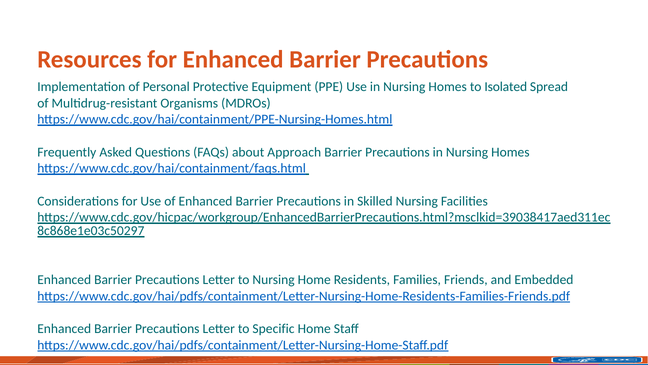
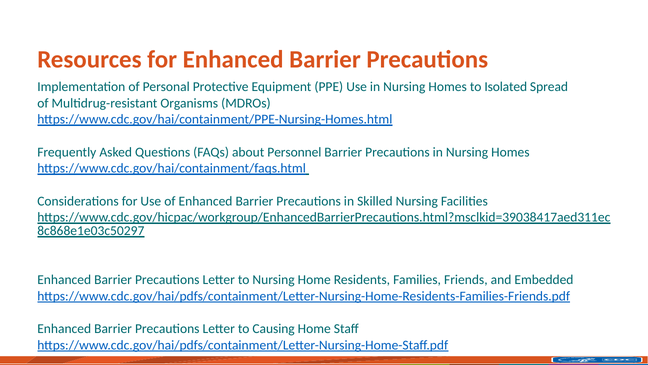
Approach: Approach -> Personnel
Specific: Specific -> Causing
